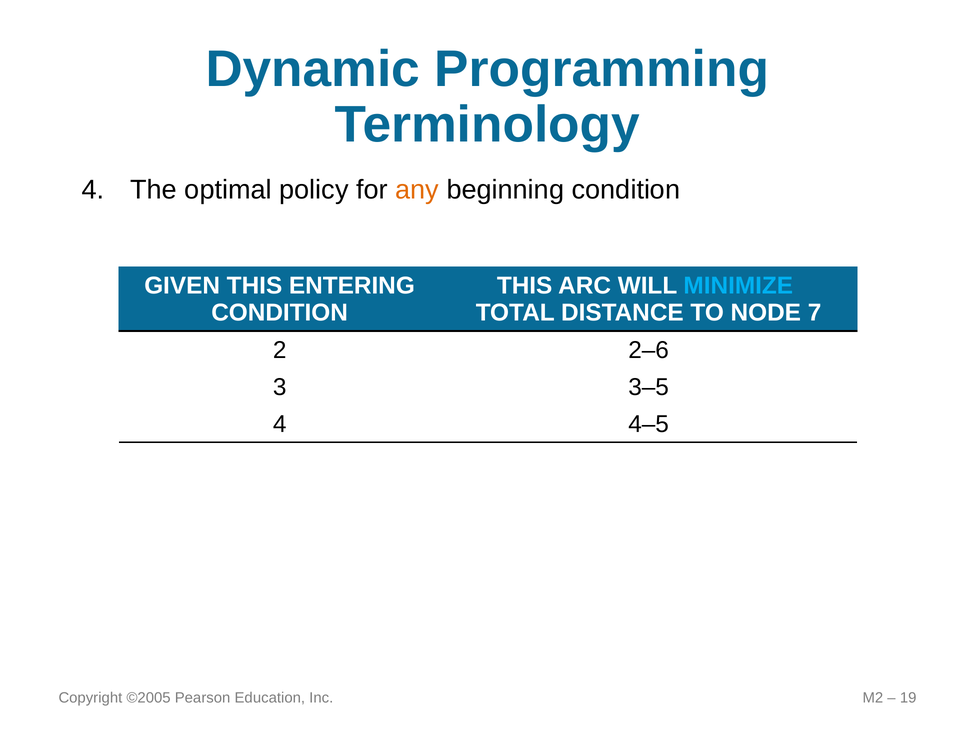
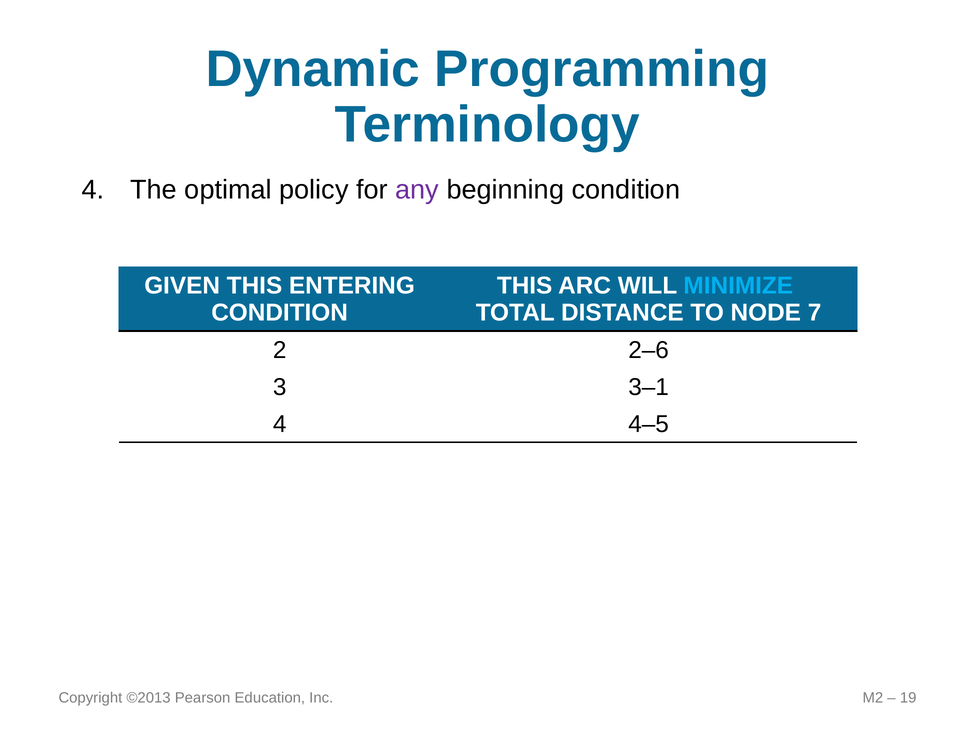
any colour: orange -> purple
3–5: 3–5 -> 3–1
©2005: ©2005 -> ©2013
